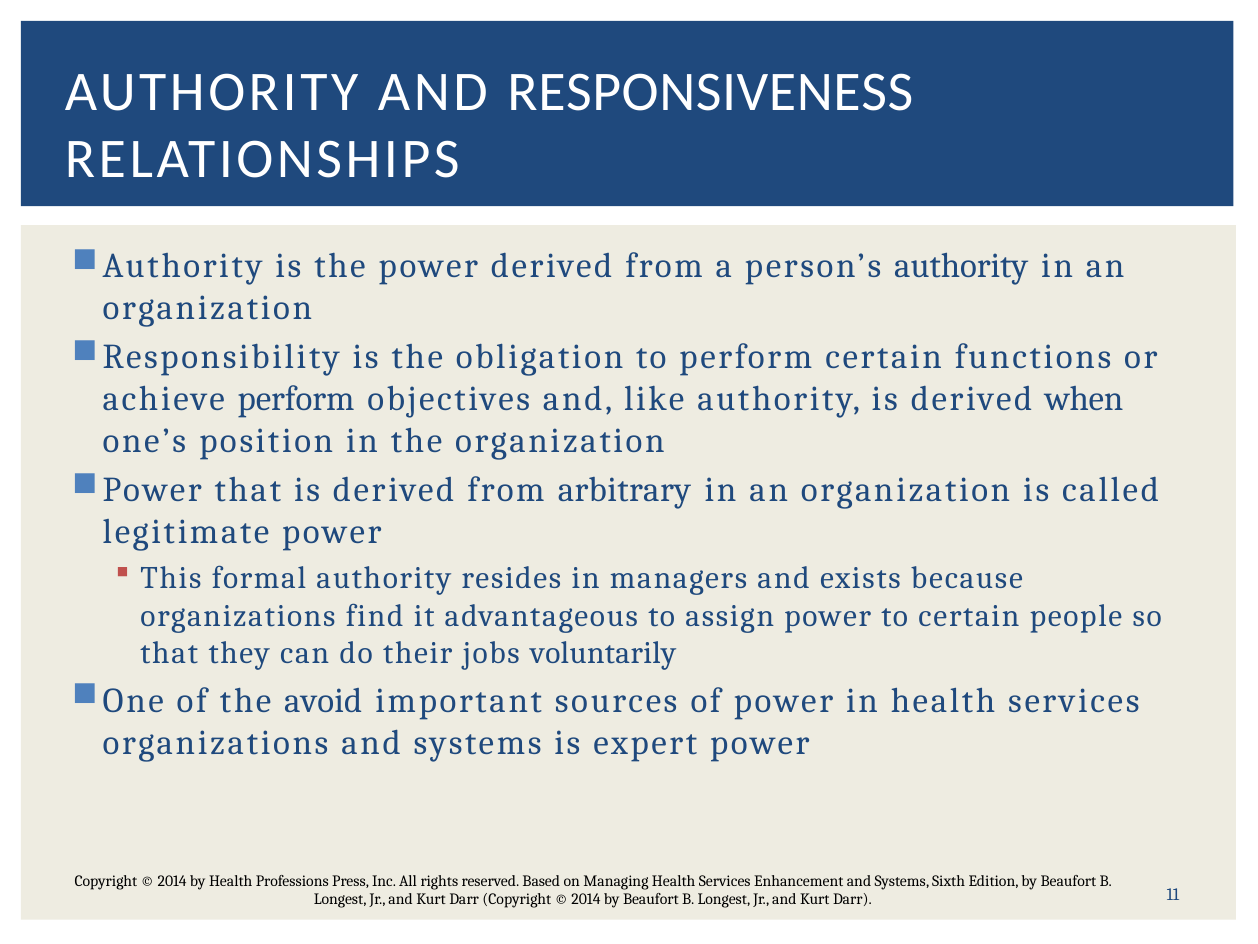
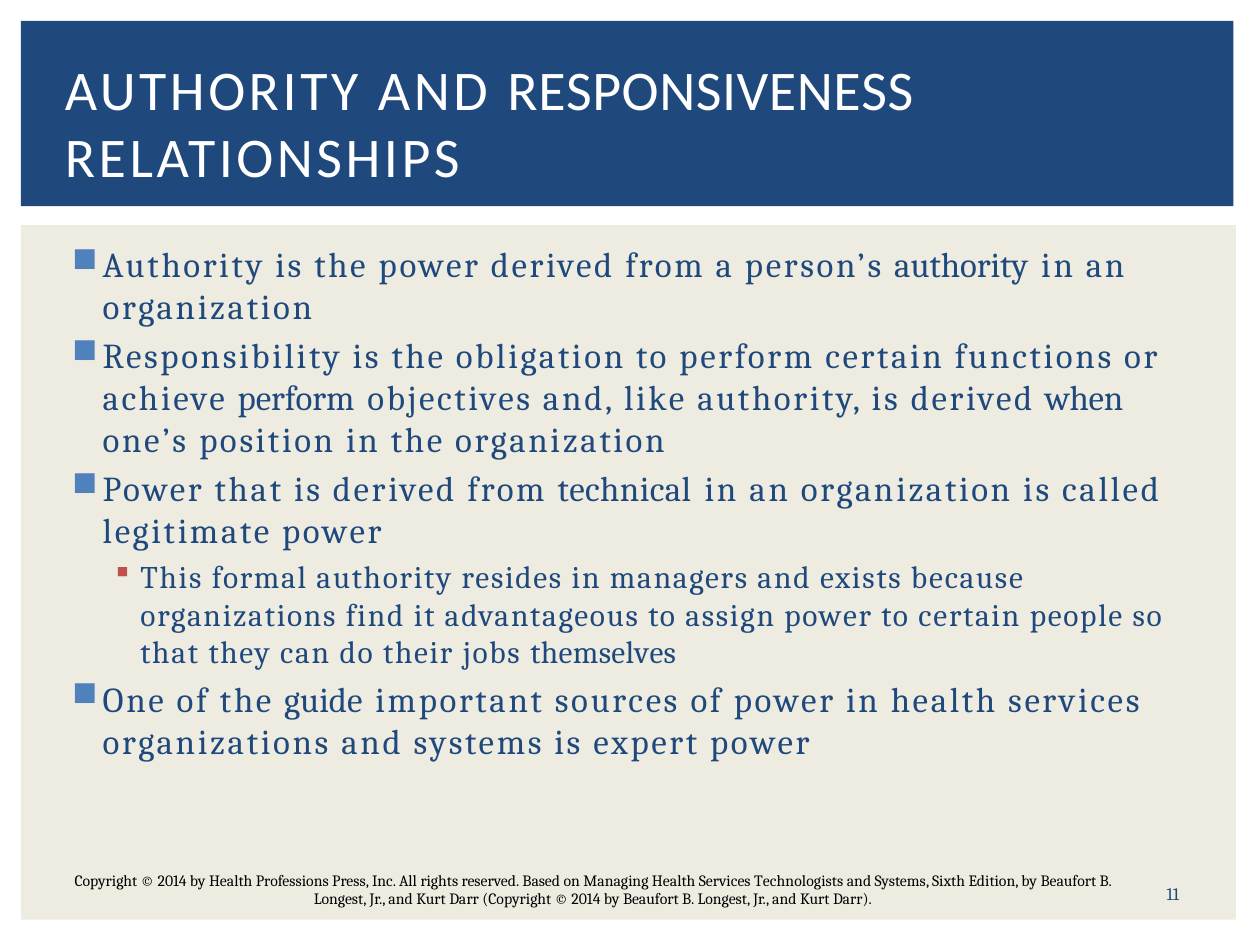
arbitrary: arbitrary -> technical
voluntarily: voluntarily -> themselves
avoid: avoid -> guide
Enhancement: Enhancement -> Technologists
